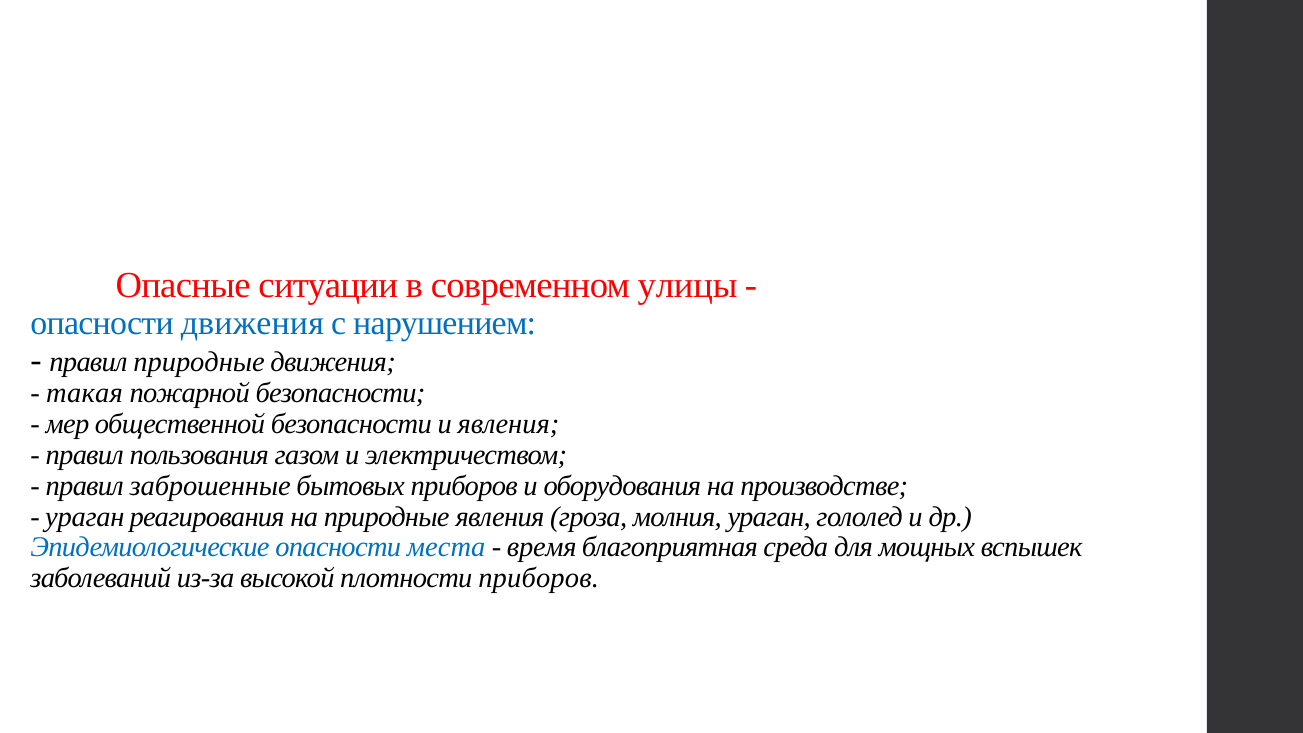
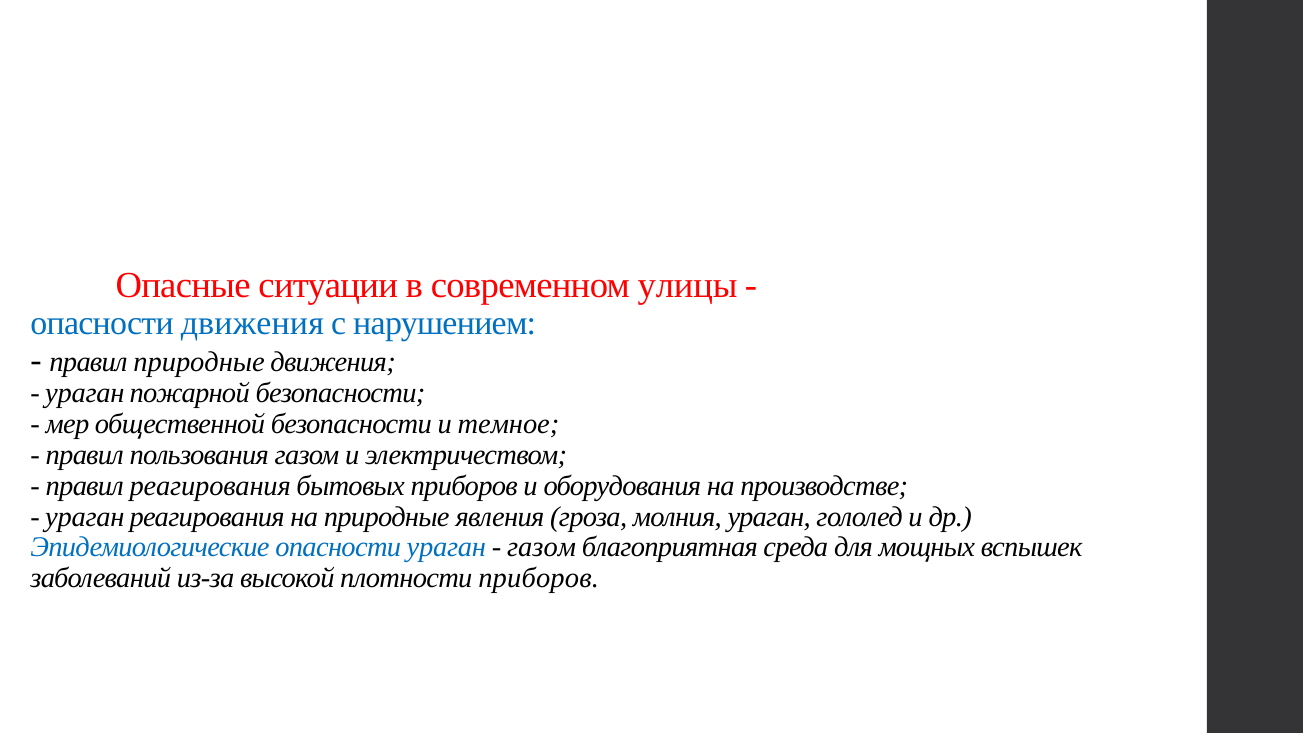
такая at (85, 393): такая -> ураган
и явления: явления -> темное
правил заброшенные: заброшенные -> реагирования
опасности места: места -> ураган
время at (542, 547): время -> газом
